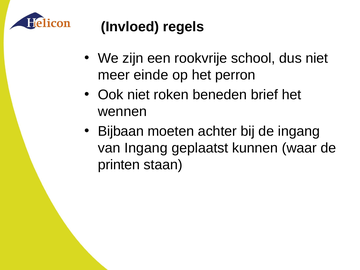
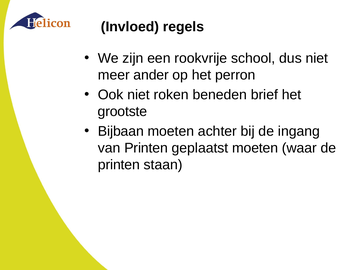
einde: einde -> ander
wennen: wennen -> grootste
van Ingang: Ingang -> Printen
geplaatst kunnen: kunnen -> moeten
